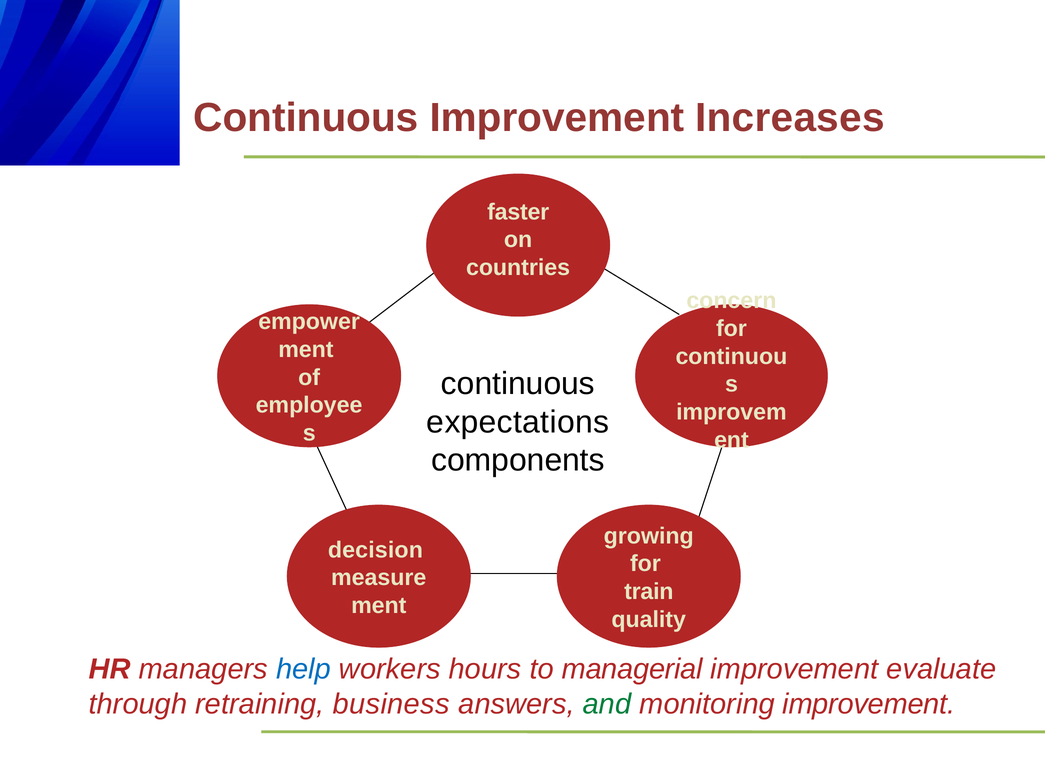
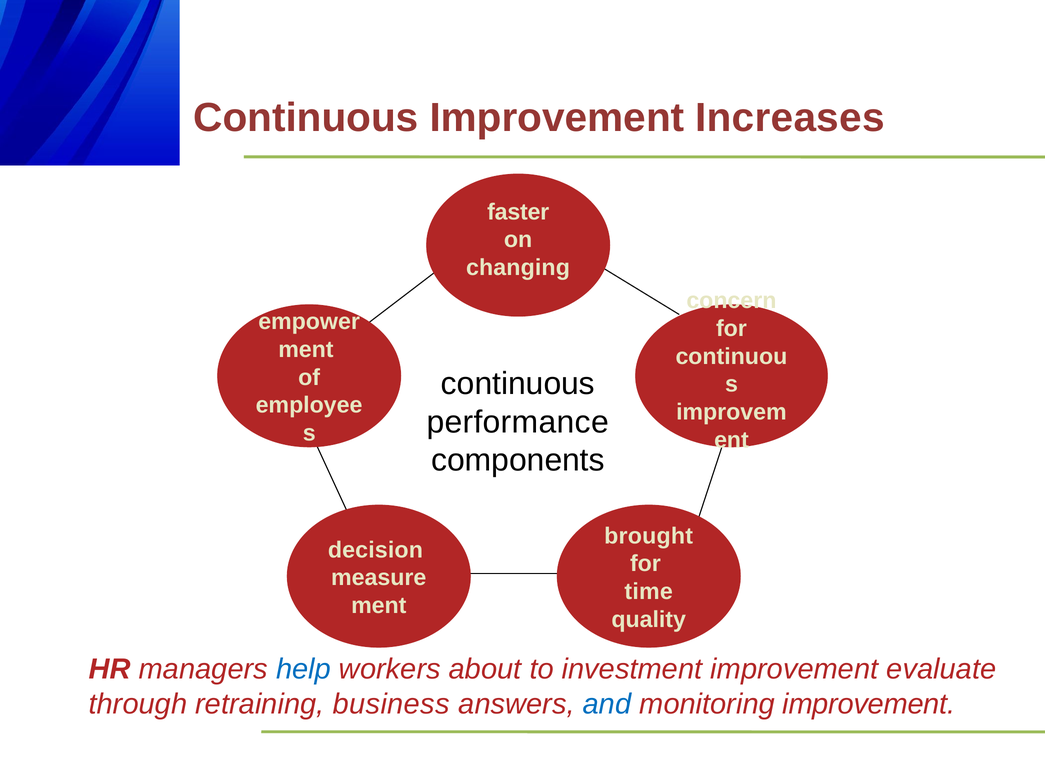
countries: countries -> changing
expectations: expectations -> performance
growing: growing -> brought
train: train -> time
hours: hours -> about
managerial: managerial -> investment
and colour: green -> blue
